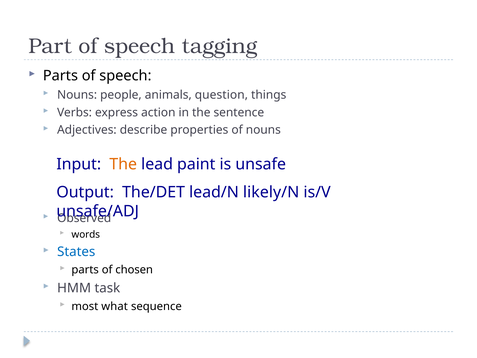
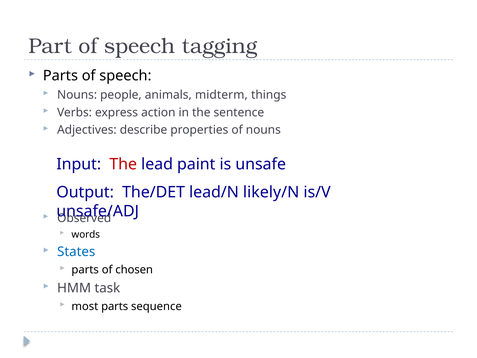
question: question -> midterm
The at (123, 164) colour: orange -> red
most what: what -> parts
